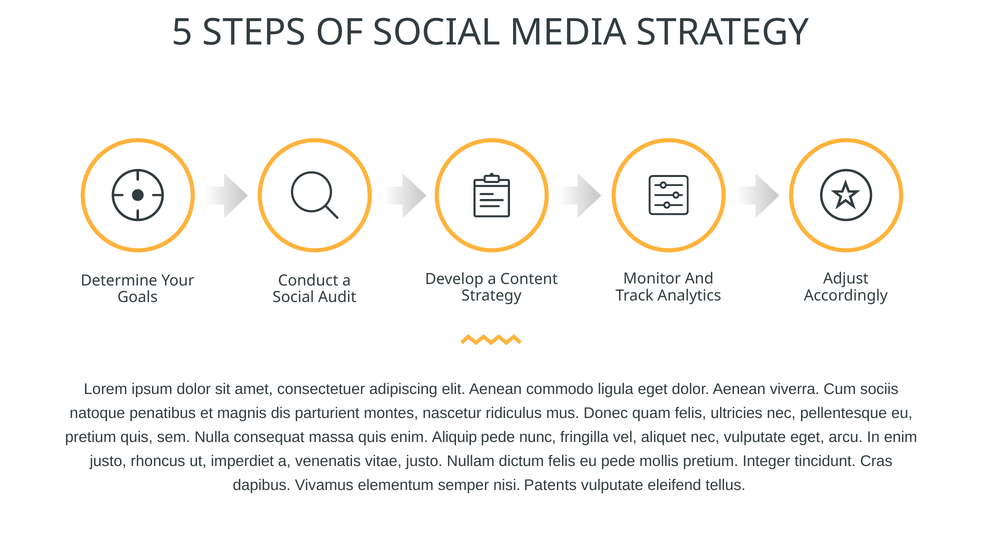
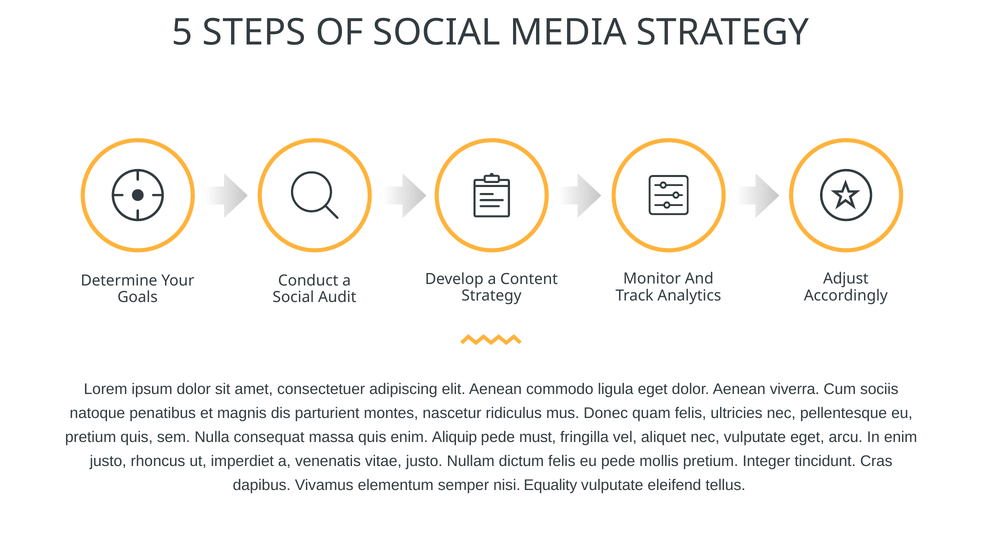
nunc: nunc -> must
Patents: Patents -> Equality
